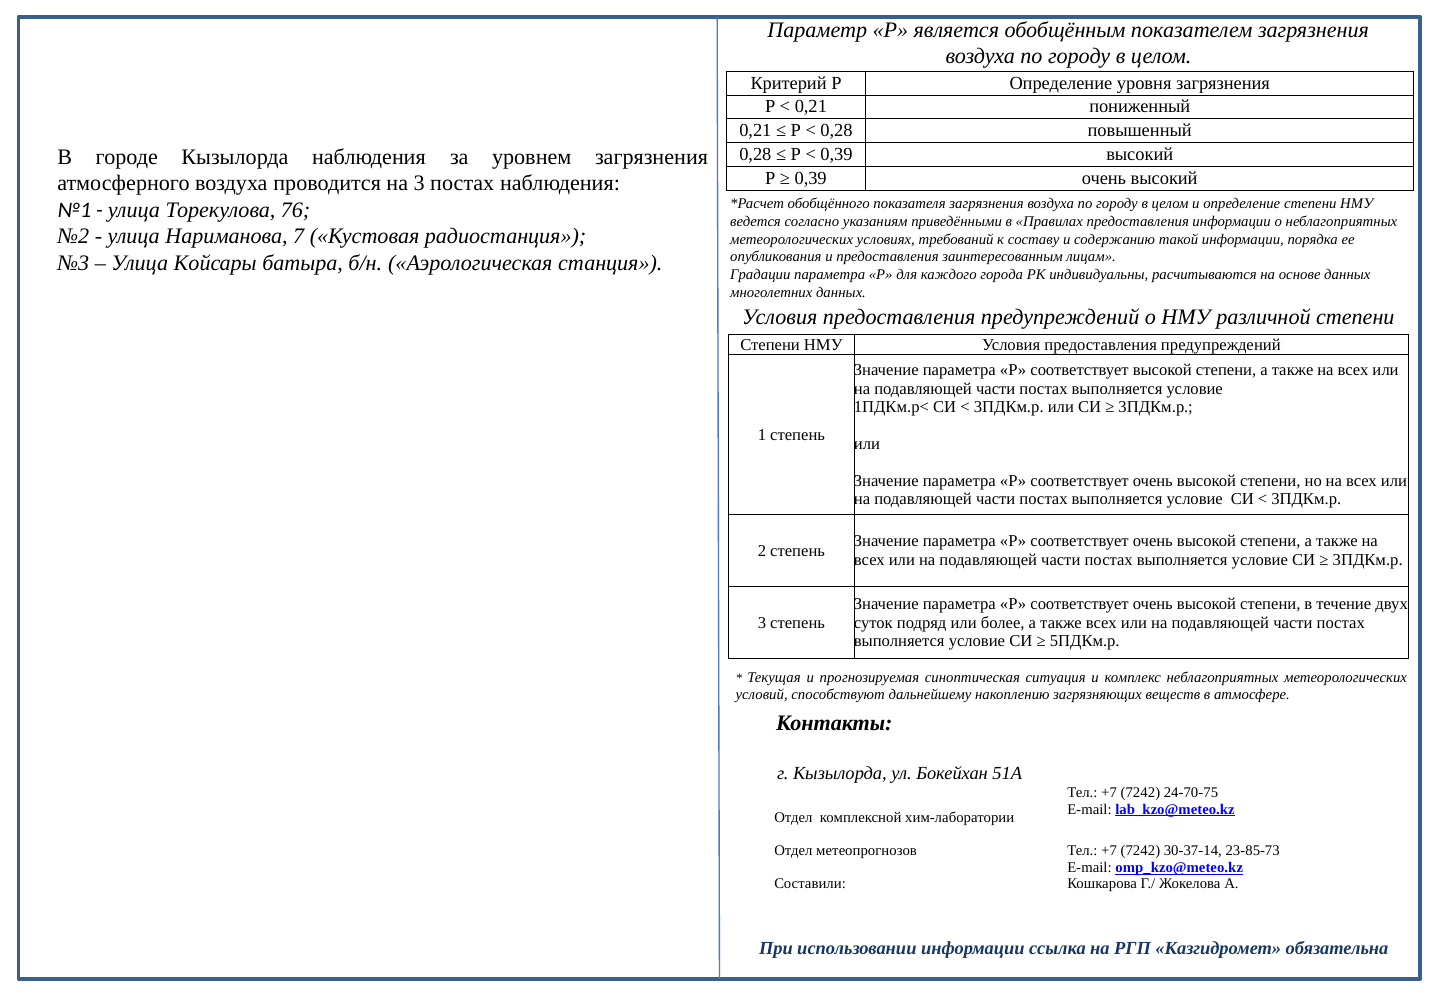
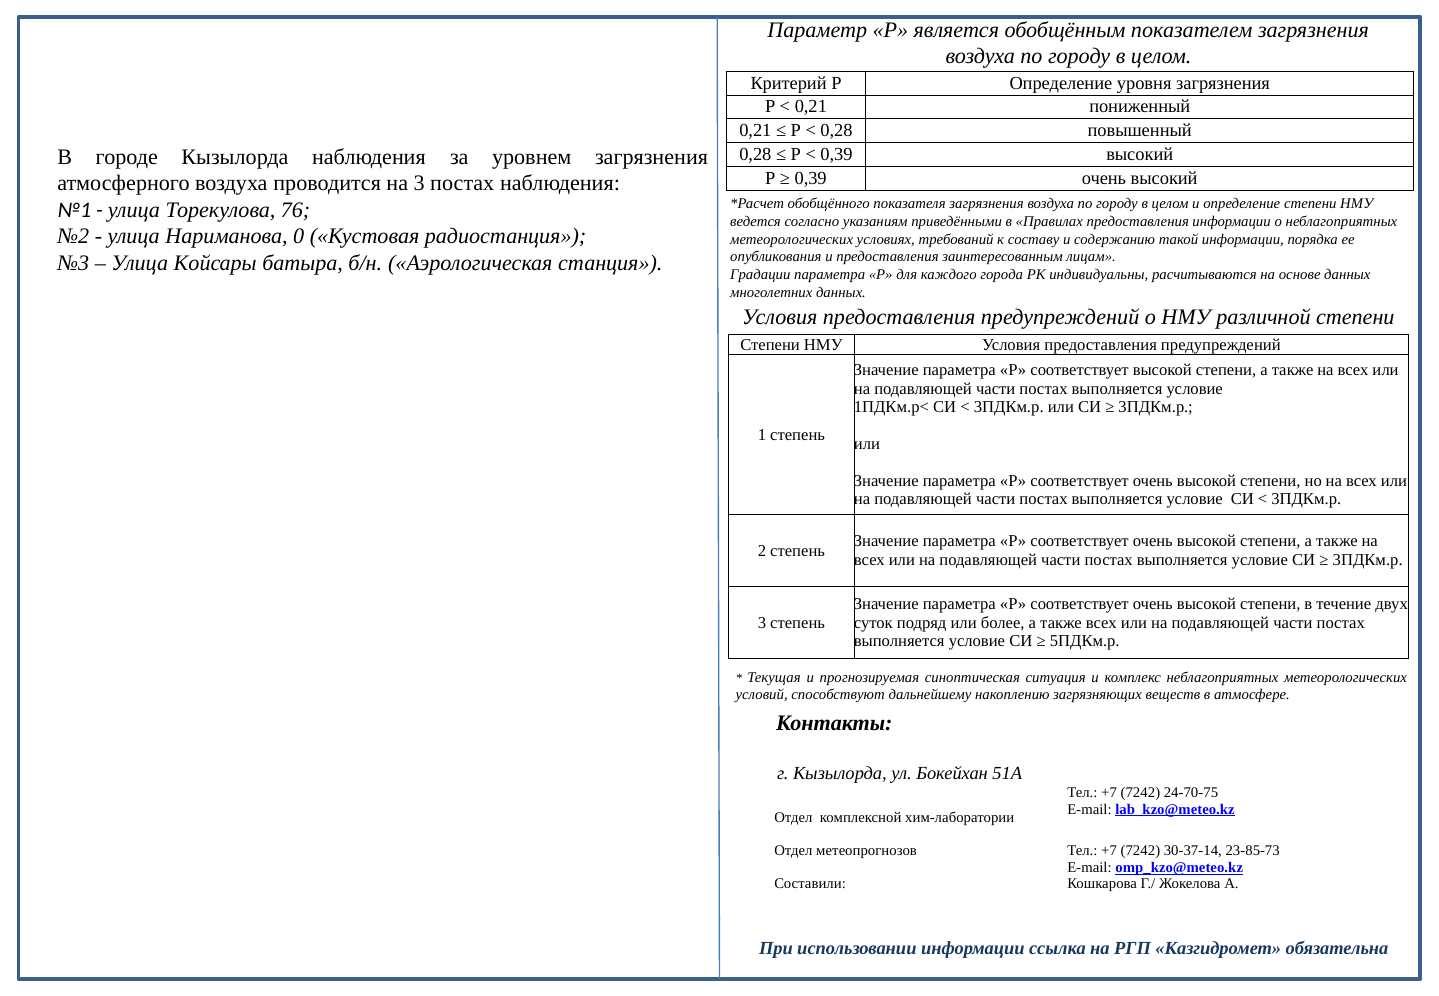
7: 7 -> 0
